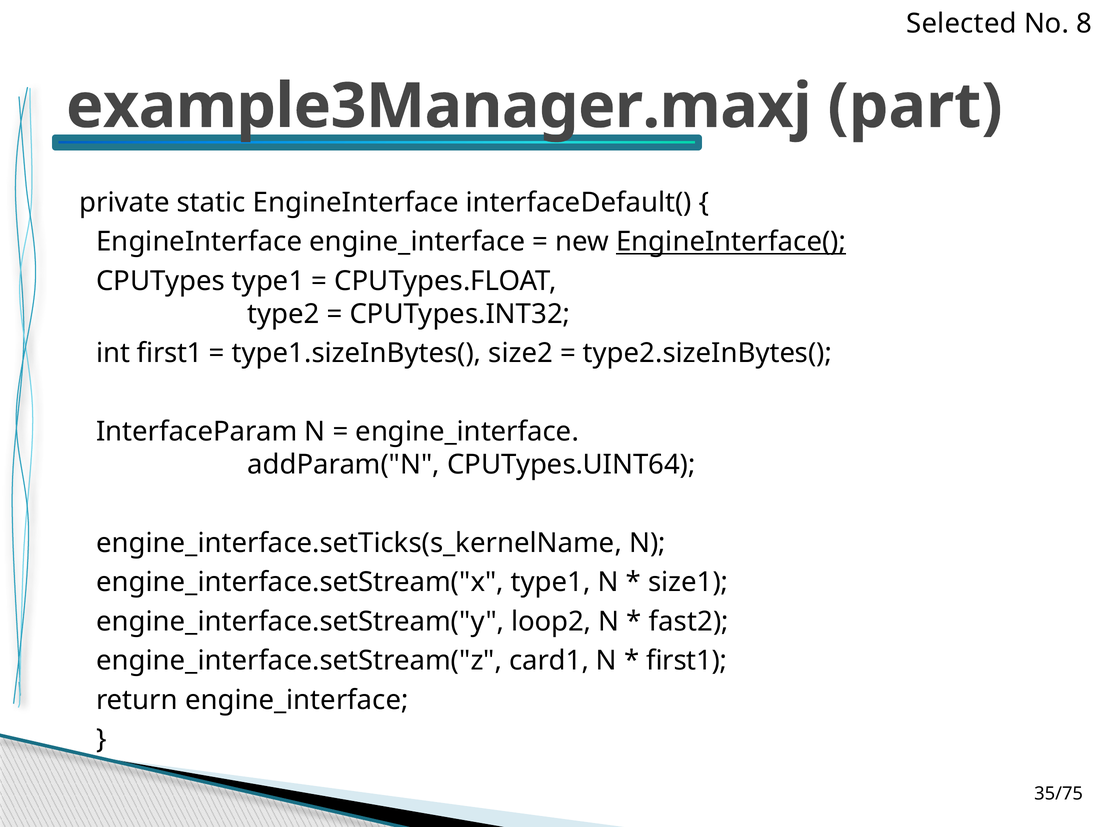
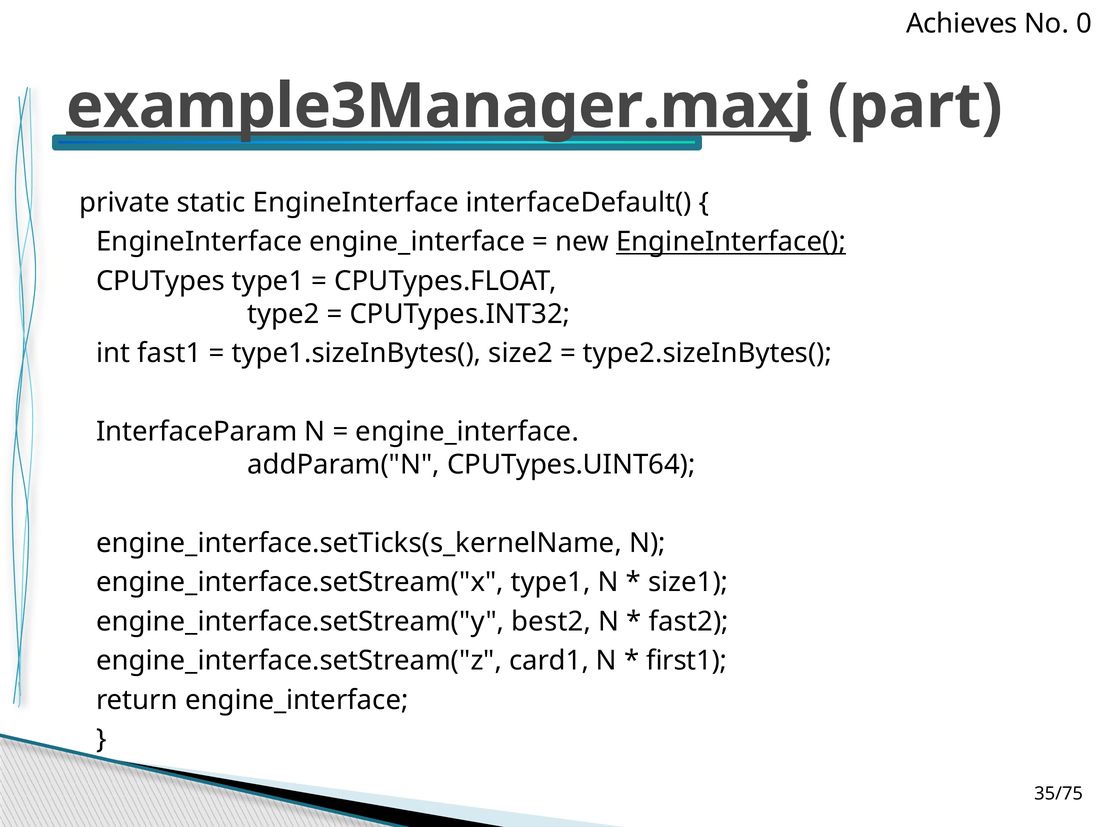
Selected: Selected -> Achieves
8: 8 -> 0
example3Manager.maxj underline: none -> present
int first1: first1 -> fast1
loop2: loop2 -> best2
